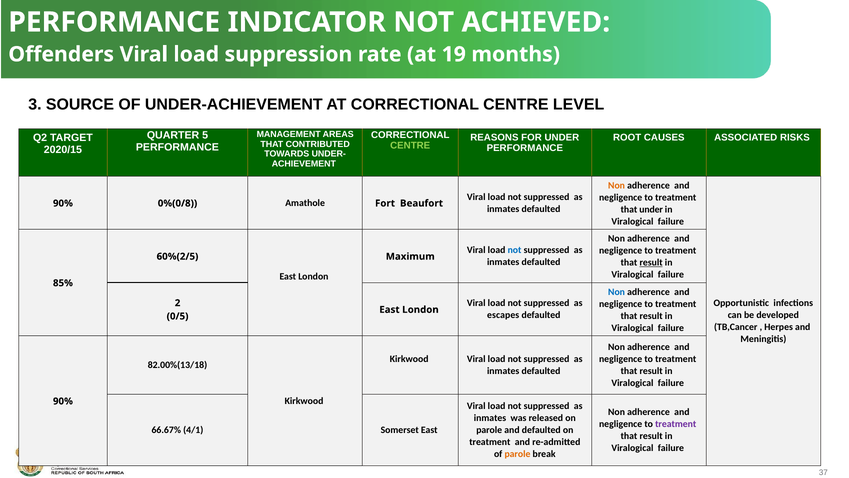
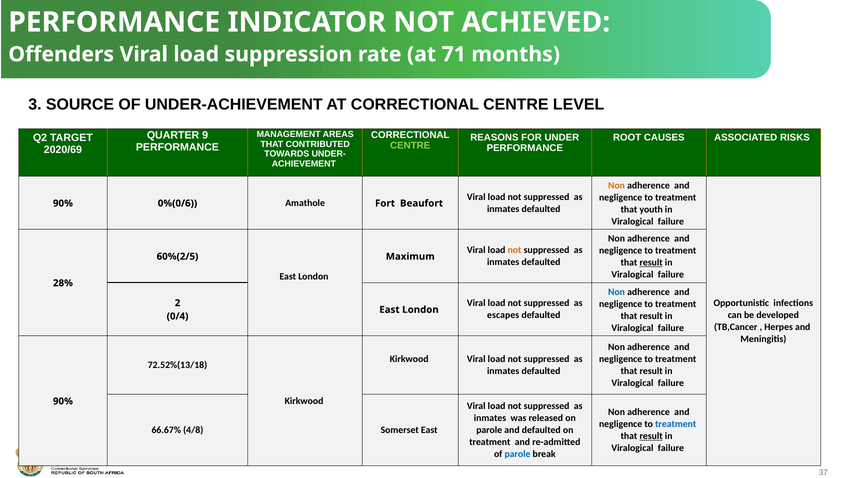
19: 19 -> 71
5: 5 -> 9
2020/15: 2020/15 -> 2020/69
0%(0/8: 0%(0/8 -> 0%(0/6
that under: under -> youth
not at (515, 250) colour: blue -> orange
85%: 85% -> 28%
0/5: 0/5 -> 0/4
82.00%(13/18: 82.00%(13/18 -> 72.52%(13/18
treatment at (676, 424) colour: purple -> blue
4/1: 4/1 -> 4/8
result at (651, 436) underline: none -> present
parole at (517, 454) colour: orange -> blue
